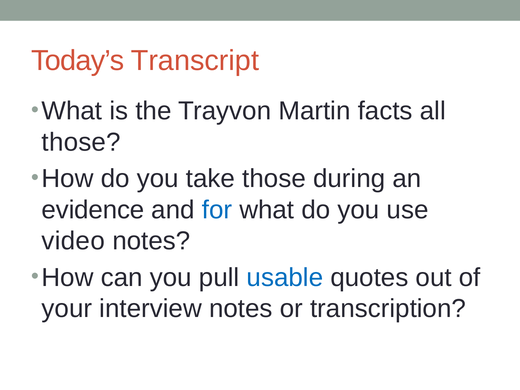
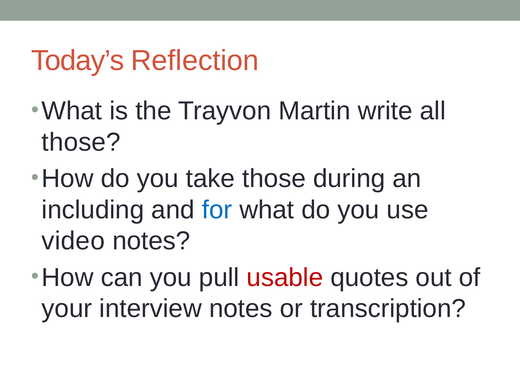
Transcript: Transcript -> Reflection
facts: facts -> write
evidence: evidence -> including
usable colour: blue -> red
